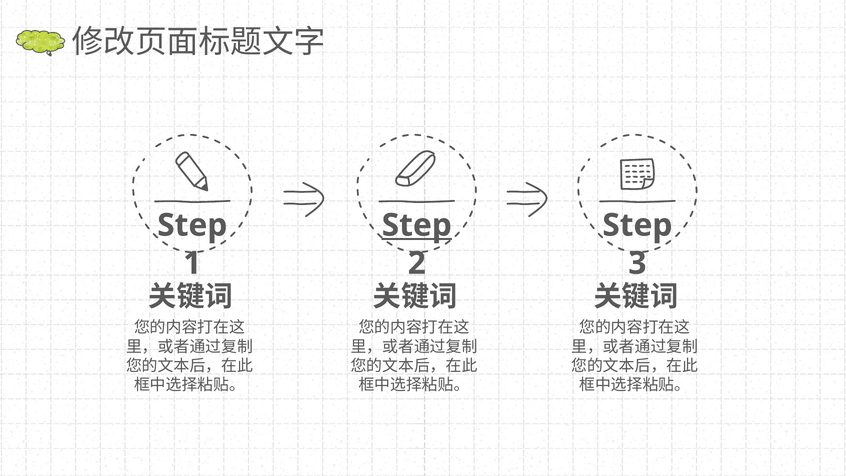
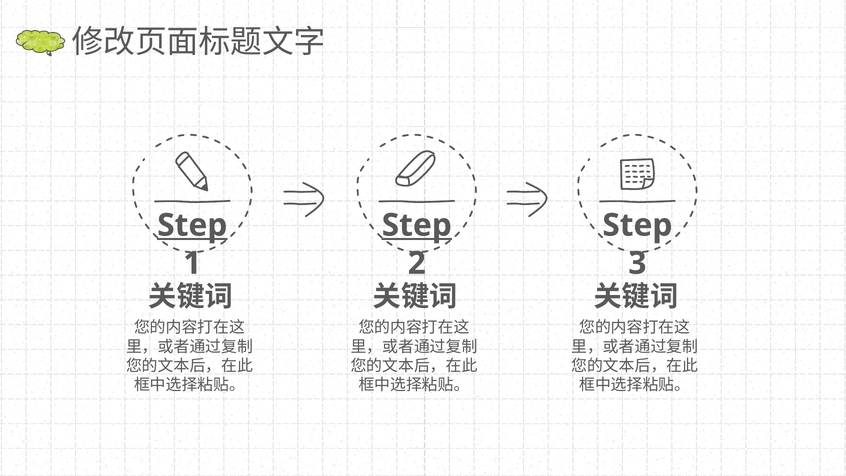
Step at (192, 225) underline: none -> present
